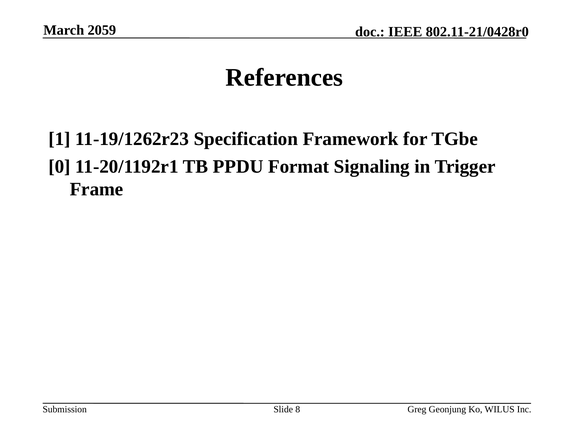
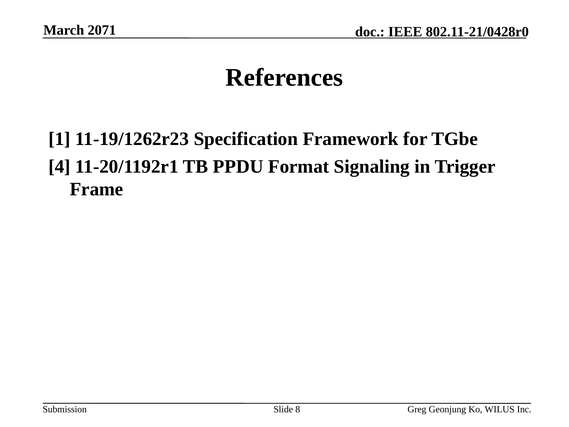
2059: 2059 -> 2071
0: 0 -> 4
